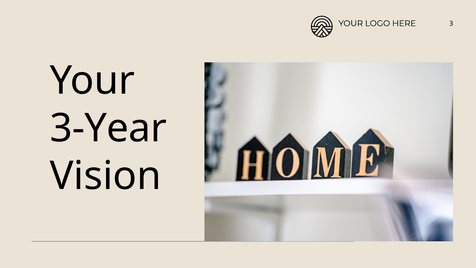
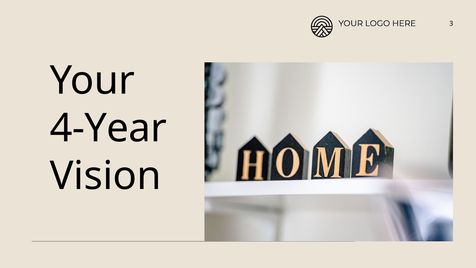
3-Year: 3-Year -> 4-Year
